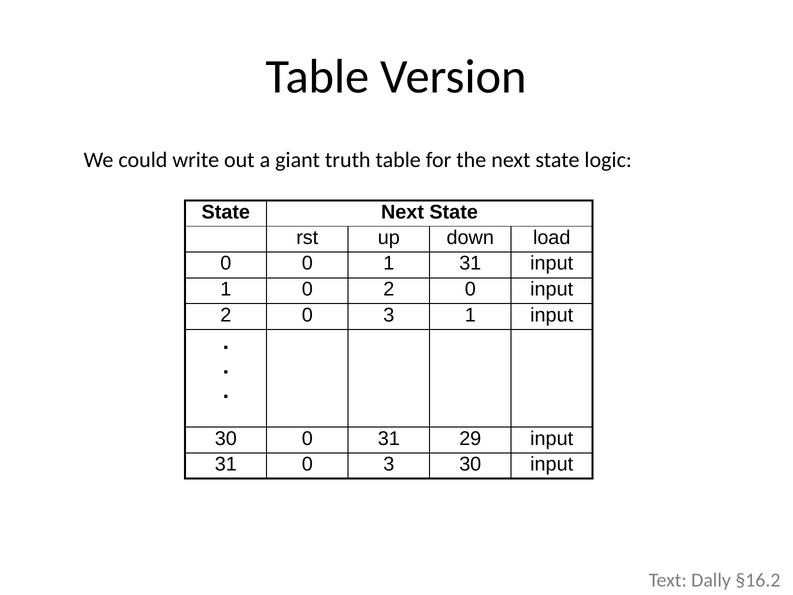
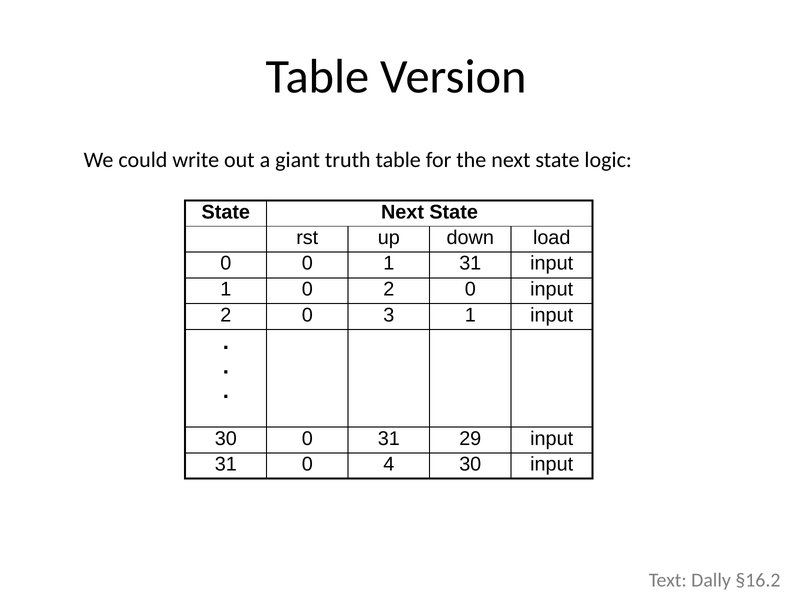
31 0 3: 3 -> 4
